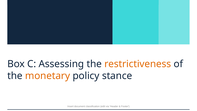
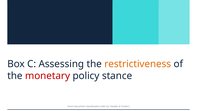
monetary colour: orange -> red
